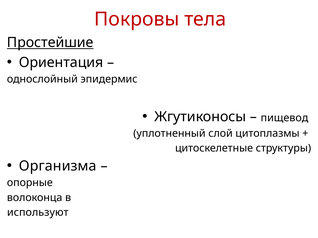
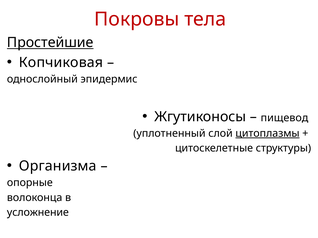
Ориентация: Ориентация -> Копчиковая
цитоплазмы underline: none -> present
используют: используют -> усложнение
